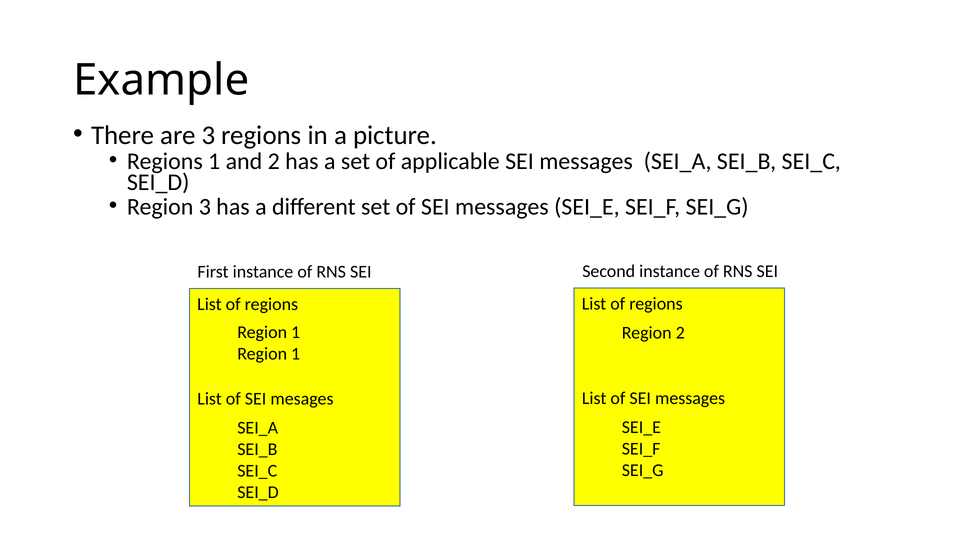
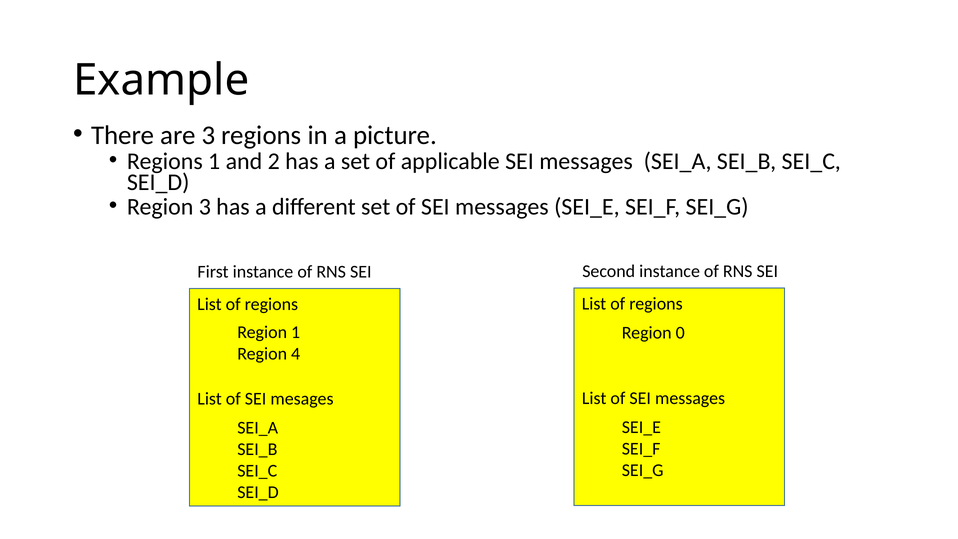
Region 2: 2 -> 0
1 at (296, 354): 1 -> 4
